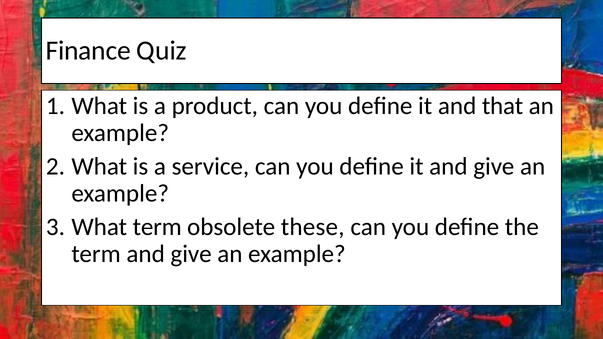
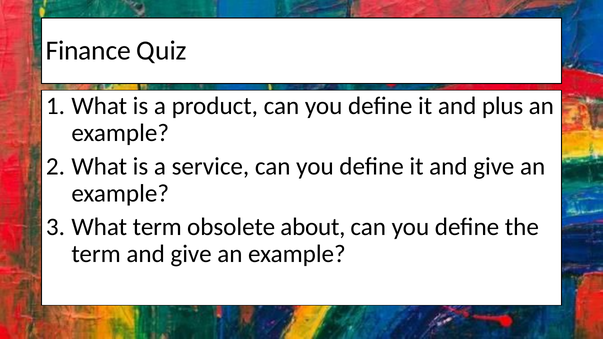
that: that -> plus
these: these -> about
